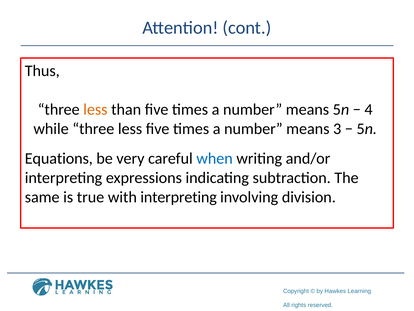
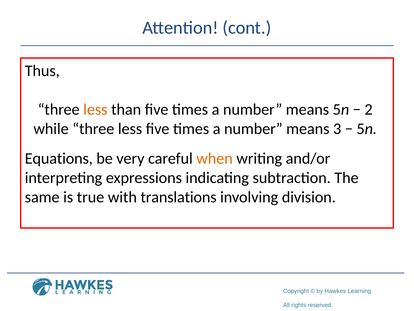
4: 4 -> 2
when colour: blue -> orange
with interpreting: interpreting -> translations
